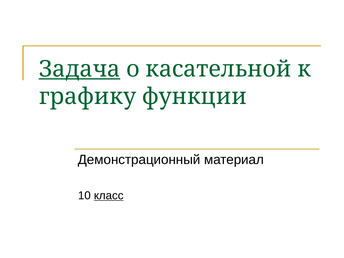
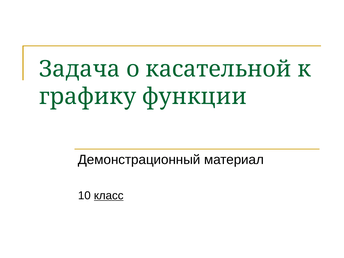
Задача underline: present -> none
